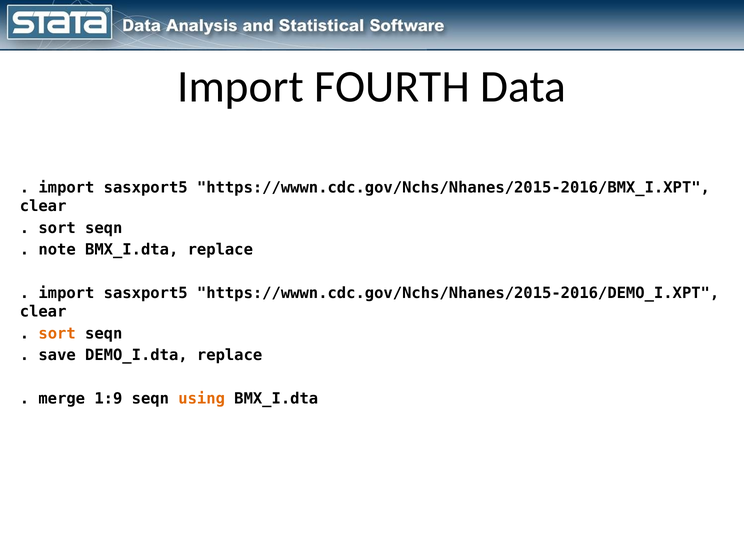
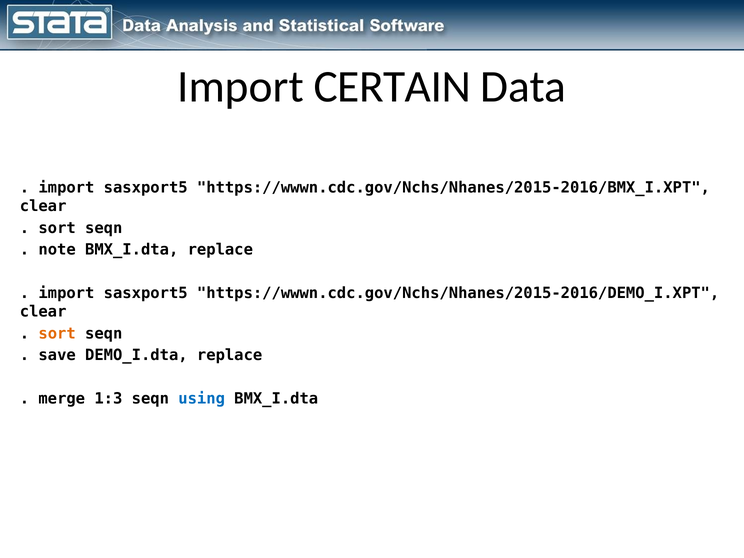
FOURTH: FOURTH -> CERTAIN
1:9: 1:9 -> 1:3
using colour: orange -> blue
